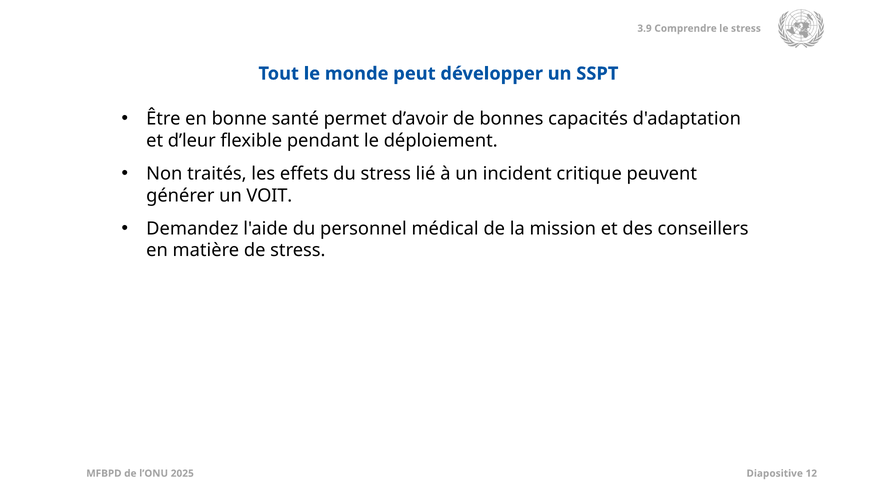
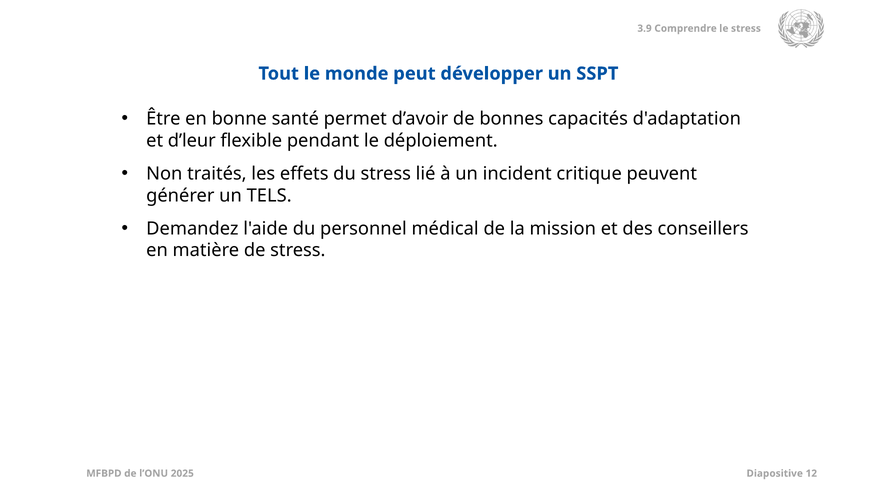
VOIT: VOIT -> TELS
